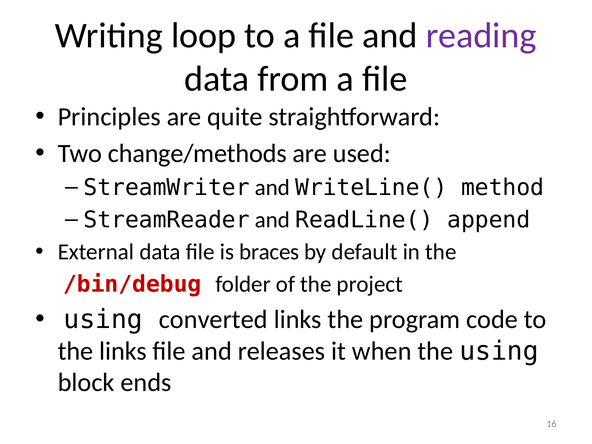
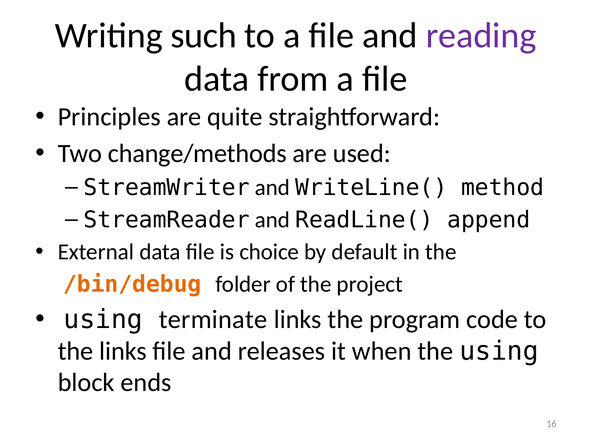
loop: loop -> such
braces: braces -> choice
/bin/debug colour: red -> orange
converted: converted -> terminate
